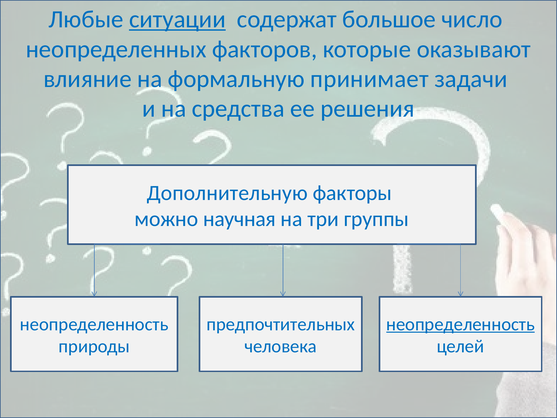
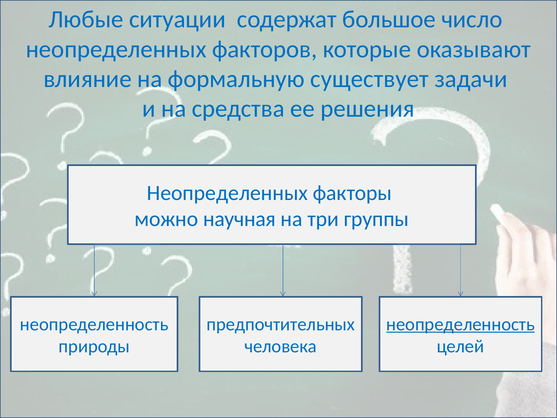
ситуации underline: present -> none
принимает: принимает -> существует
Дополнительную at (227, 193): Дополнительную -> Неопределенных
